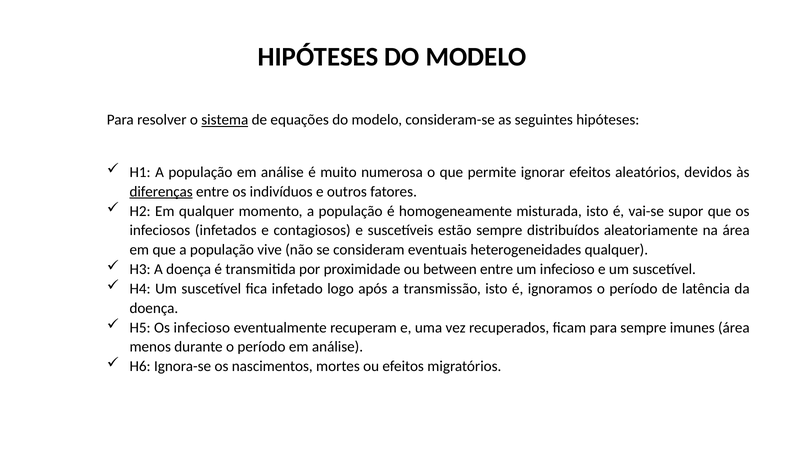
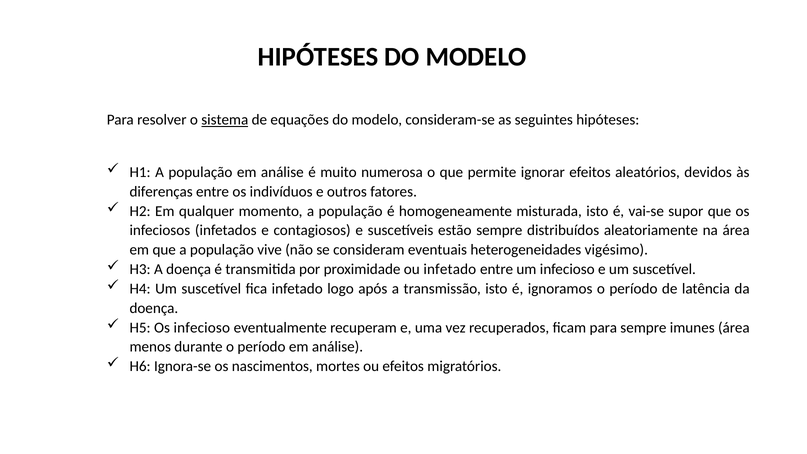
diferenças underline: present -> none
heterogeneidades qualquer: qualquer -> vigésimo
ou between: between -> infetado
